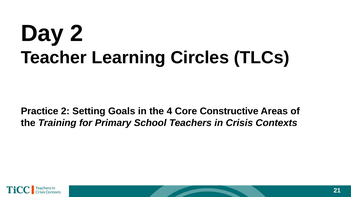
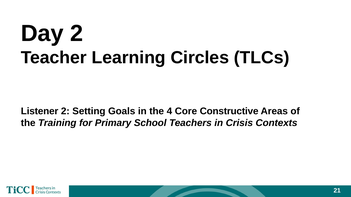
Practice: Practice -> Listener
